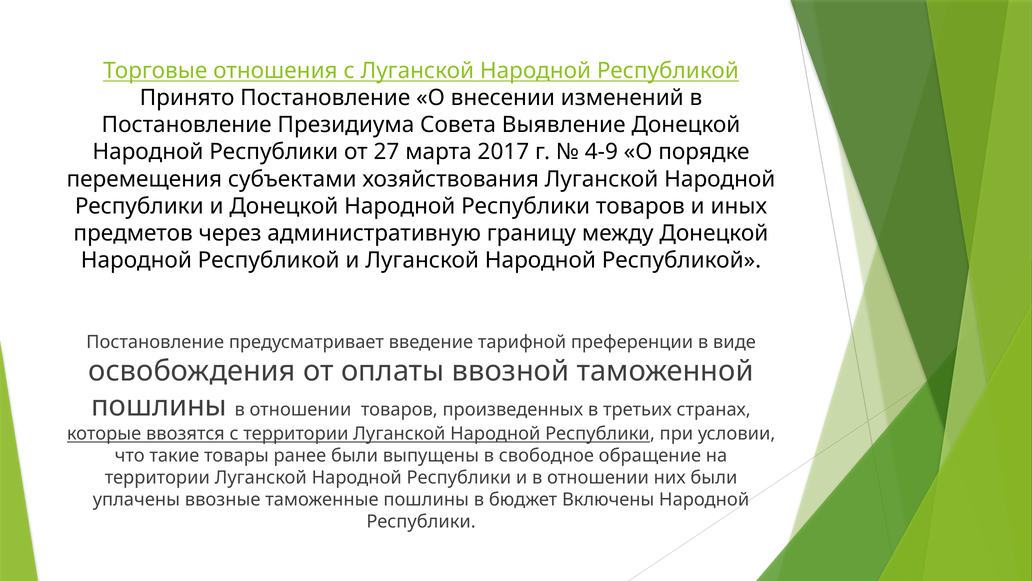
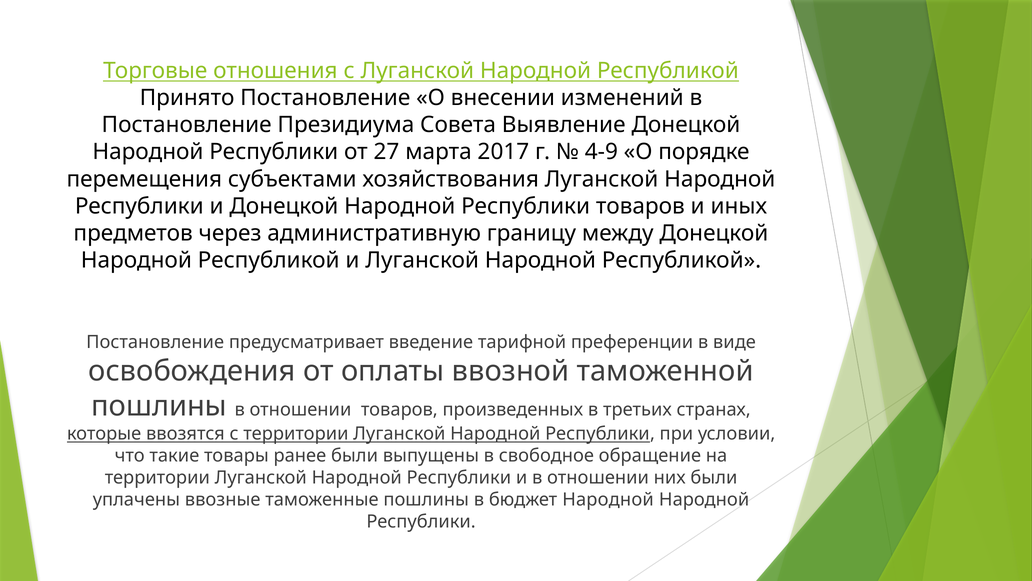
бюджет Включены: Включены -> Народной
